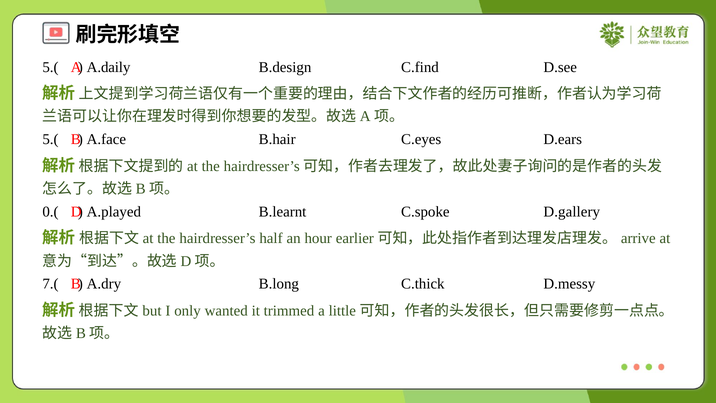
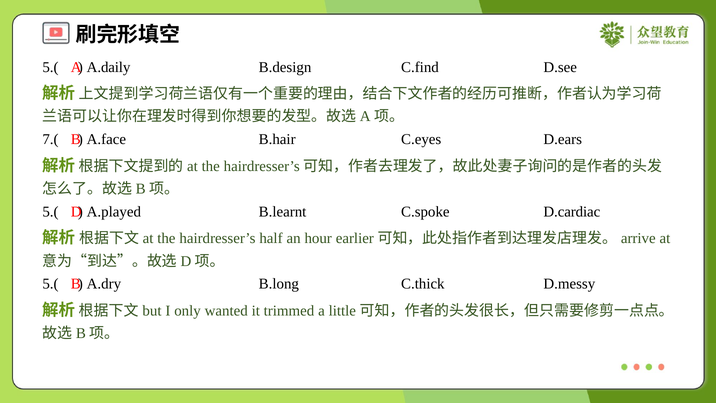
5.( at (50, 139): 5.( -> 7.(
0.( at (50, 211): 0.( -> 5.(
D.gallery: D.gallery -> D.cardiac
7.( at (50, 284): 7.( -> 5.(
